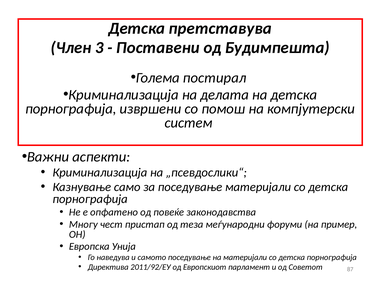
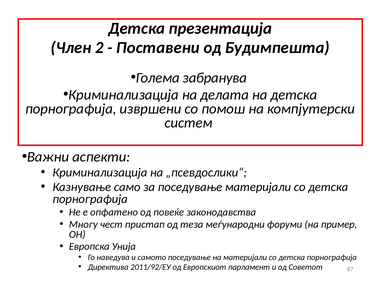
претставува: претставува -> презентација
3: 3 -> 2
постирал: постирал -> забранува
